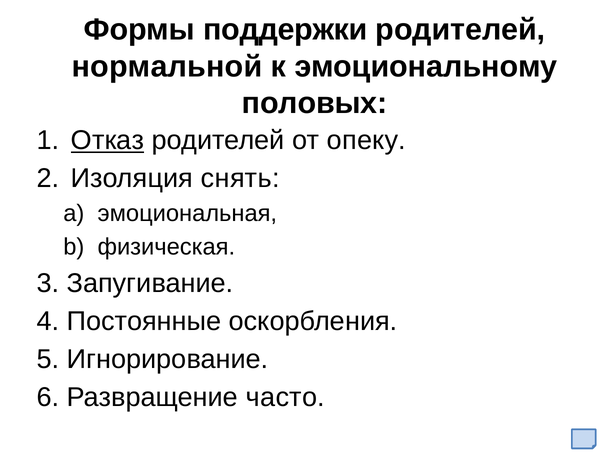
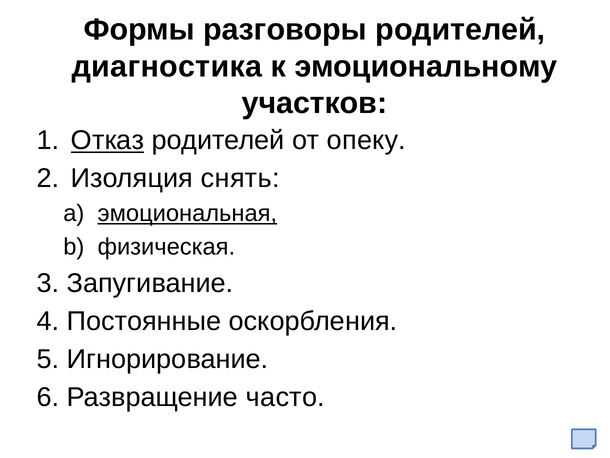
поддержки: поддержки -> разговоры
нормальной: нормальной -> диагностика
половых: половых -> участков
эмоциональная underline: none -> present
